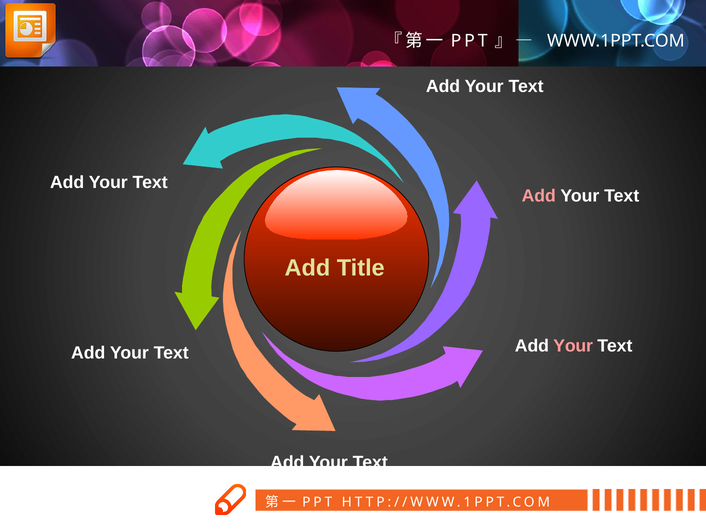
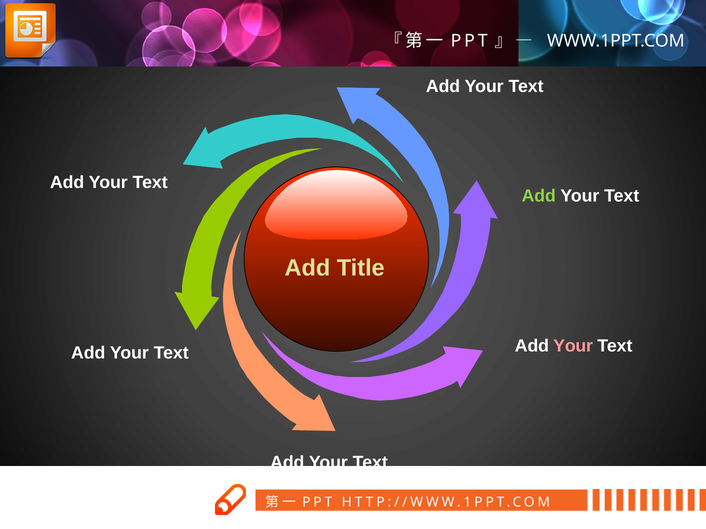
Add at (539, 196) colour: pink -> light green
